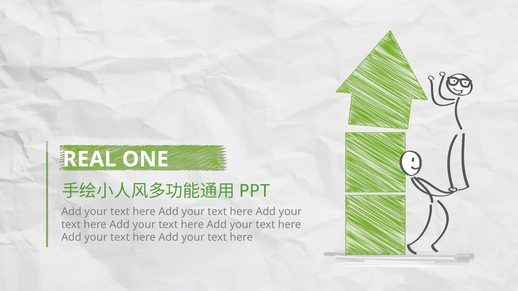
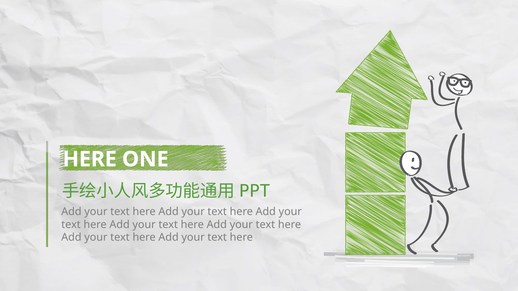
REAL at (90, 159): REAL -> HERE
